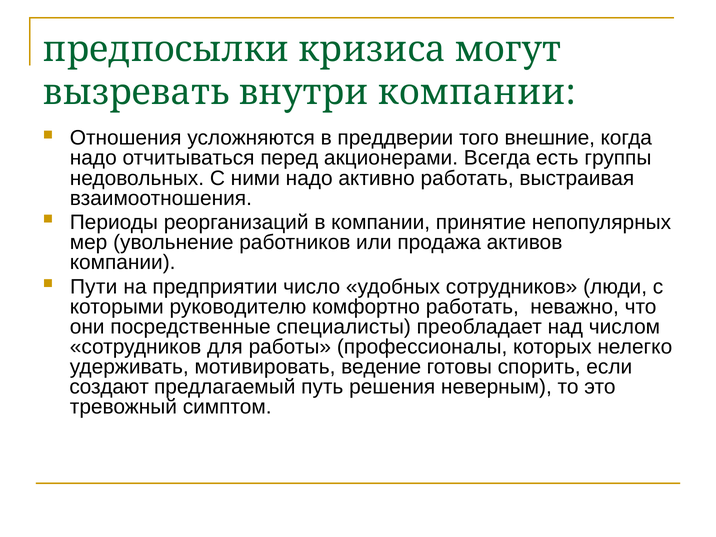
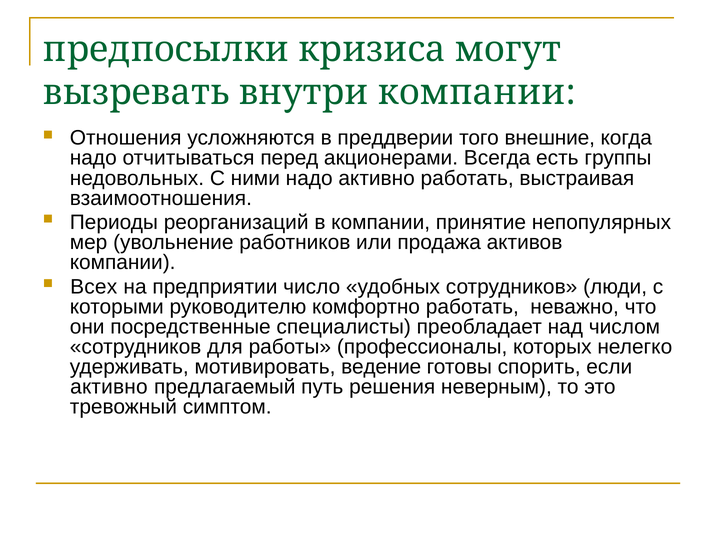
Пути: Пути -> Всех
создают at (109, 387): создают -> активно
